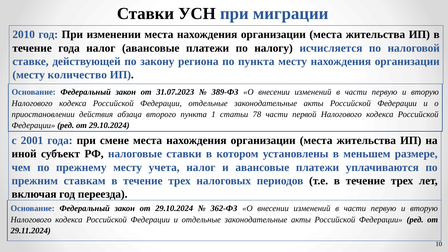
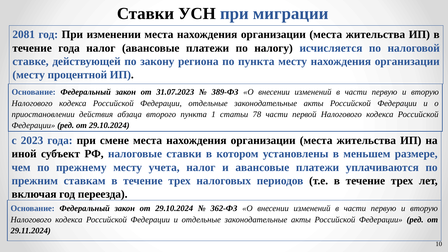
2010: 2010 -> 2081
количество: количество -> процентной
2001: 2001 -> 2023
